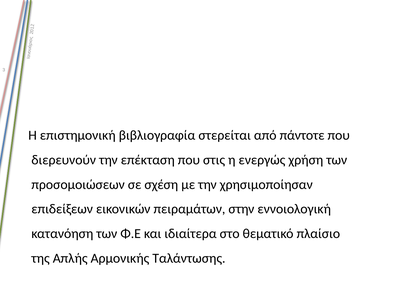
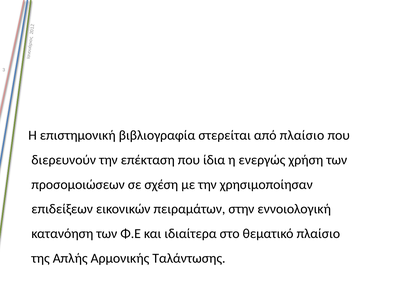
από πάντοτε: πάντοτε -> πλαίσιο
στις: στις -> ίδια
